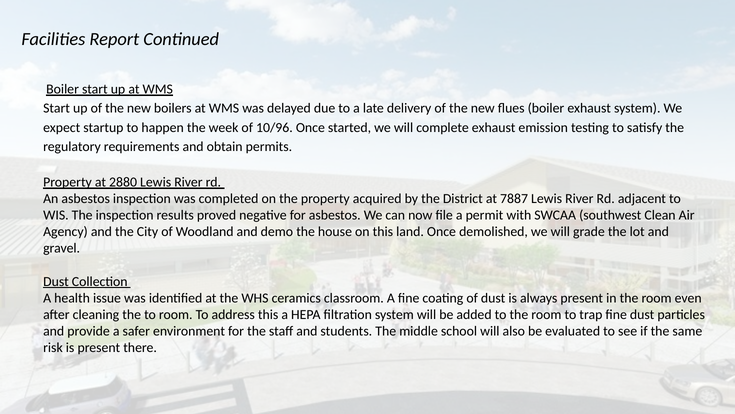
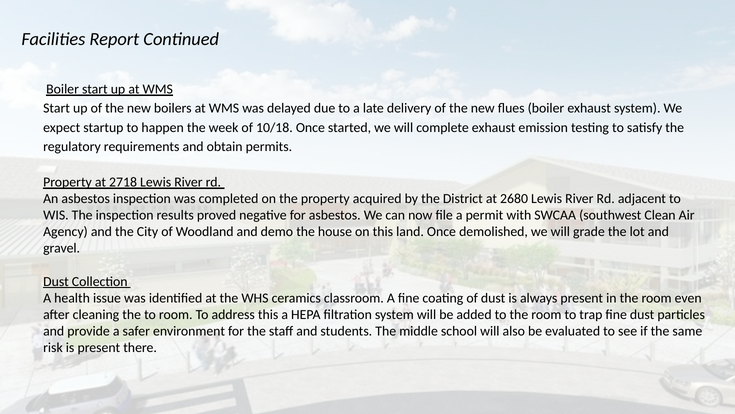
10/96: 10/96 -> 10/18
2880: 2880 -> 2718
7887: 7887 -> 2680
